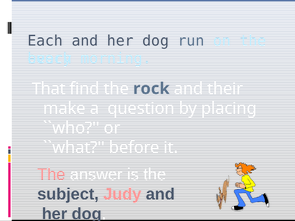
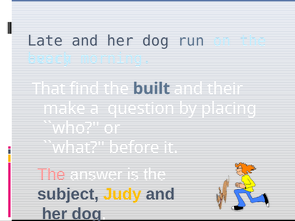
Each: Each -> Late
rock: rock -> built
Judy colour: pink -> yellow
